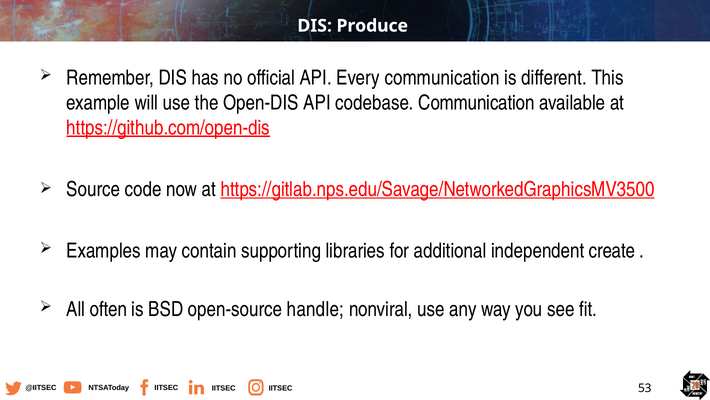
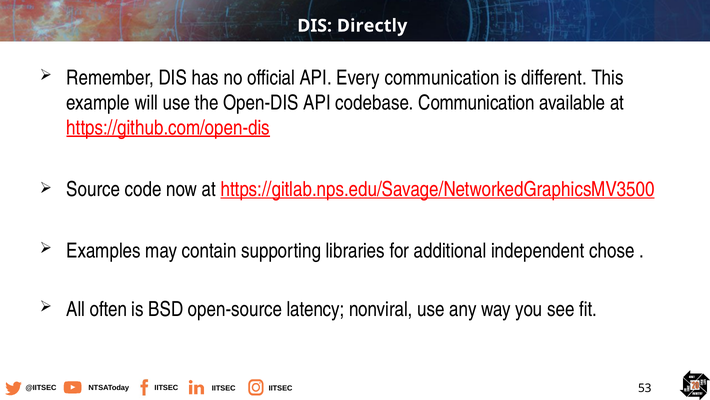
Produce: Produce -> Directly
create: create -> chose
handle: handle -> latency
